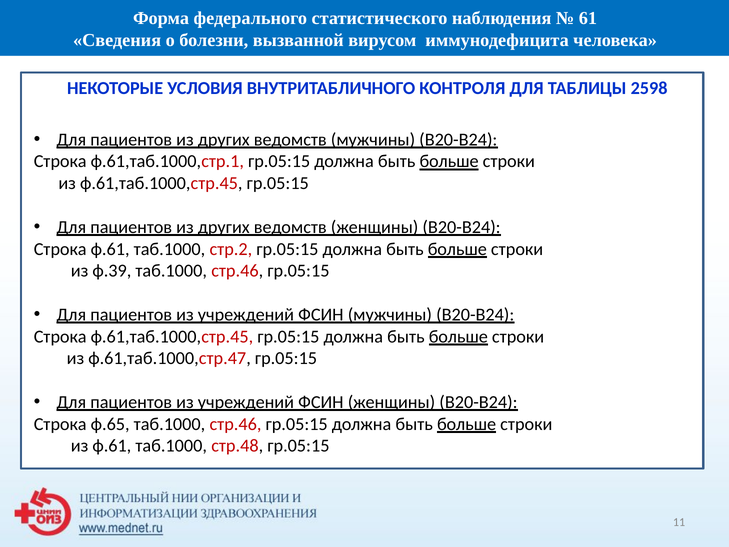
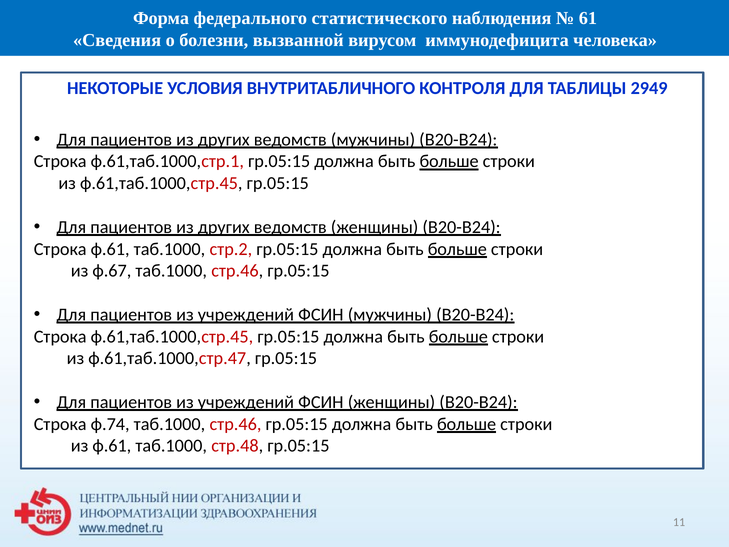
2598: 2598 -> 2949
ф.39: ф.39 -> ф.67
ф.65: ф.65 -> ф.74
